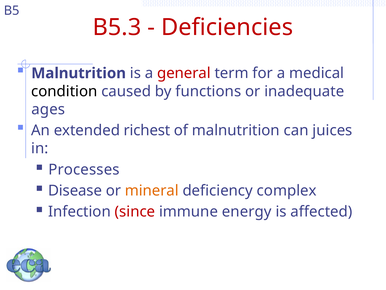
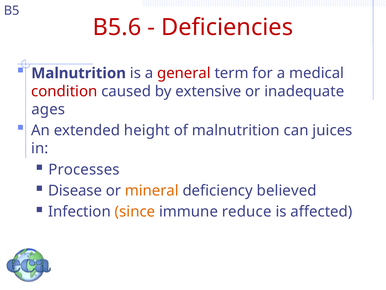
B5.3: B5.3 -> B5.6
condition colour: black -> red
functions: functions -> extensive
richest: richest -> height
complex: complex -> believed
since colour: red -> orange
energy: energy -> reduce
